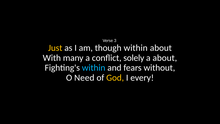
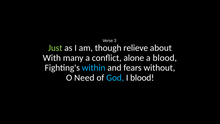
Just colour: yellow -> light green
though within: within -> relieve
solely: solely -> alone
a about: about -> blood
God colour: yellow -> light blue
I every: every -> blood
